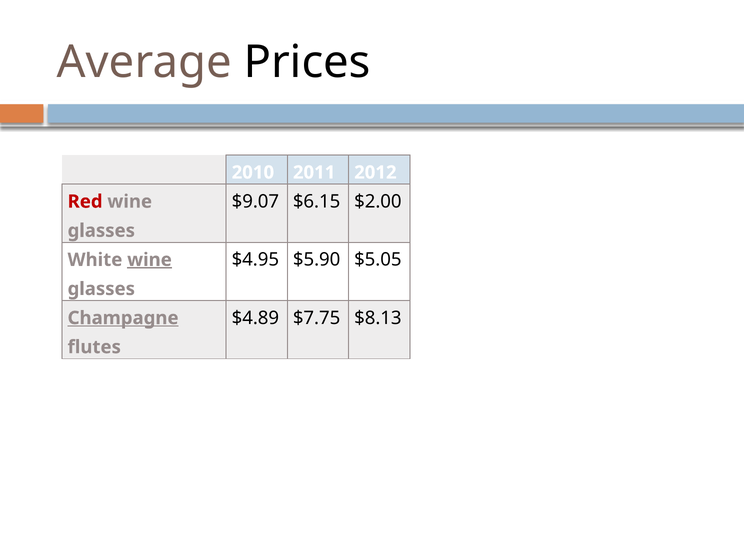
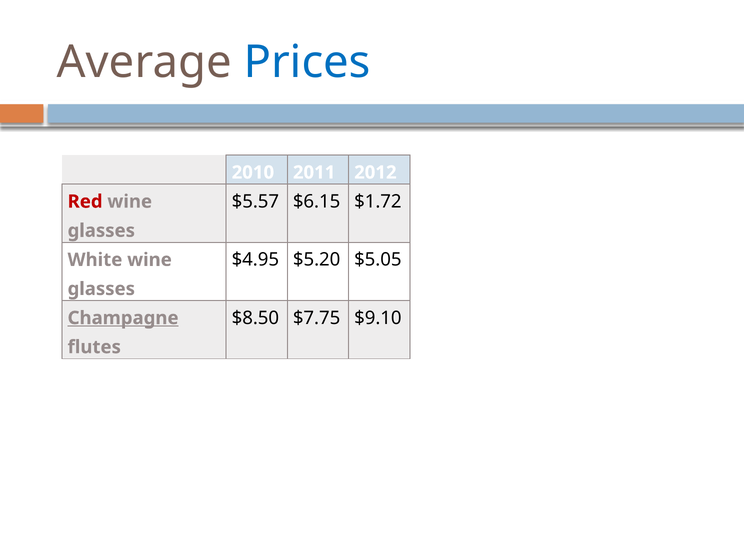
Prices colour: black -> blue
$9.07: $9.07 -> $5.57
$2.00: $2.00 -> $1.72
$5.90: $5.90 -> $5.20
wine at (149, 260) underline: present -> none
$4.89: $4.89 -> $8.50
$8.13: $8.13 -> $9.10
